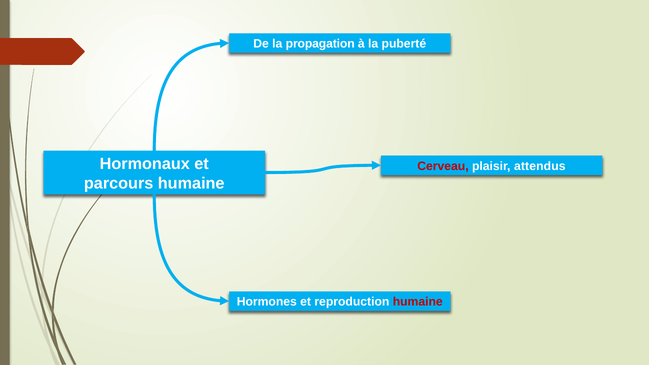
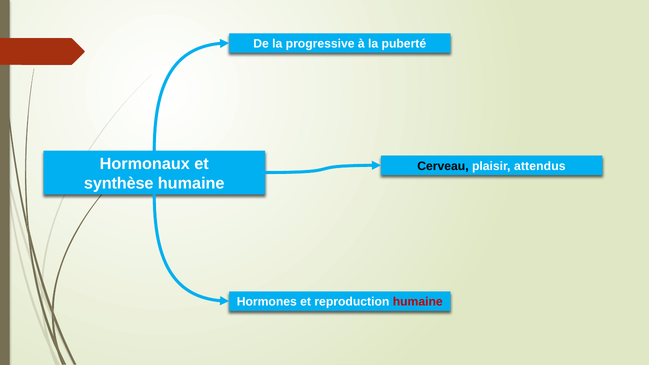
propagation: propagation -> progressive
Cerveau colour: red -> black
parcours: parcours -> synthèse
